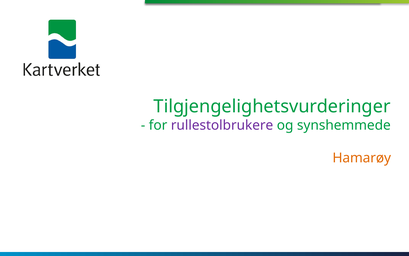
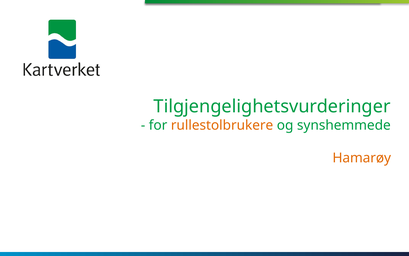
rullestolbrukere colour: purple -> orange
